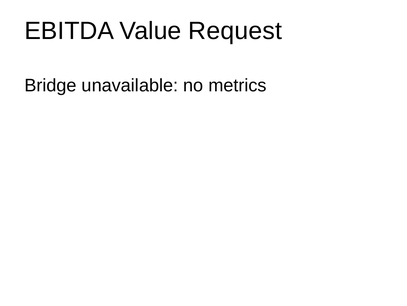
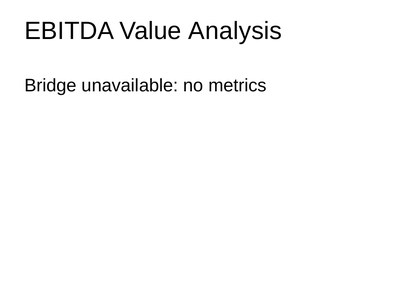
Request: Request -> Analysis
